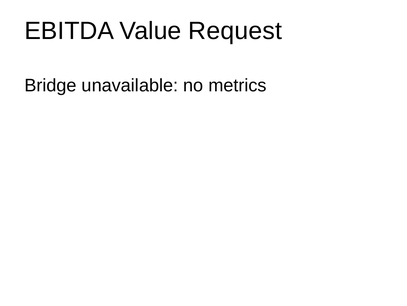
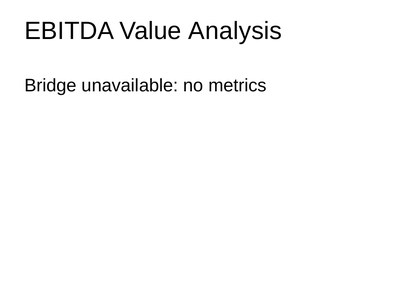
Request: Request -> Analysis
